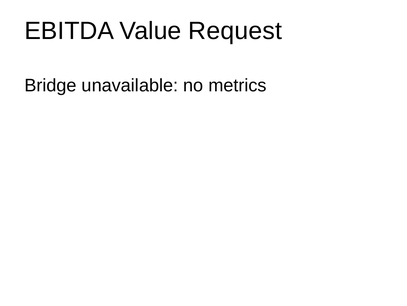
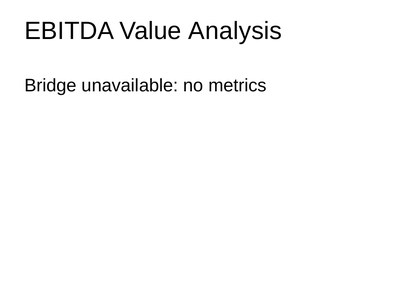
Request: Request -> Analysis
